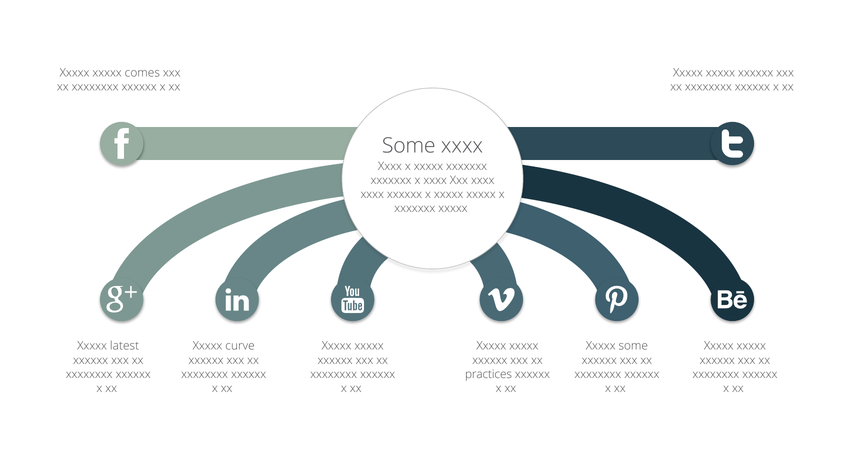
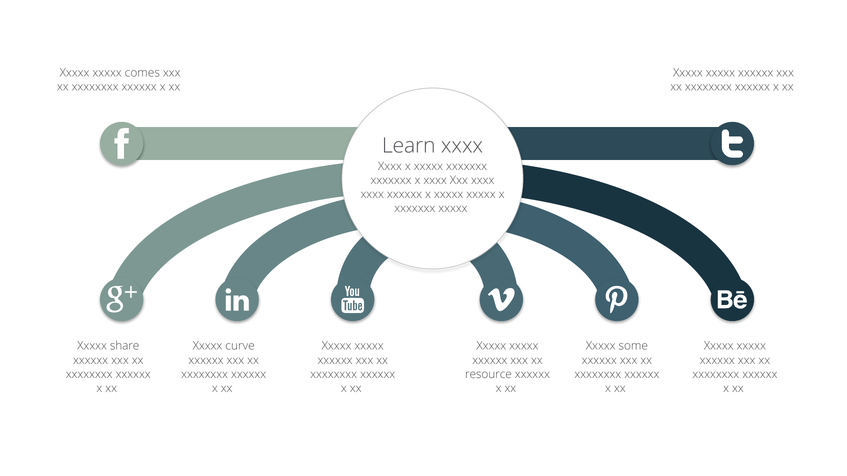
Some at (409, 146): Some -> Learn
latest: latest -> share
practices: practices -> resource
